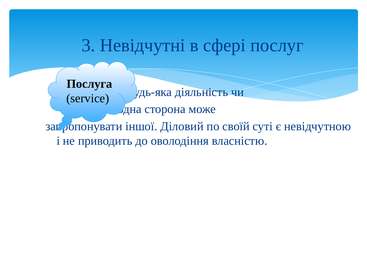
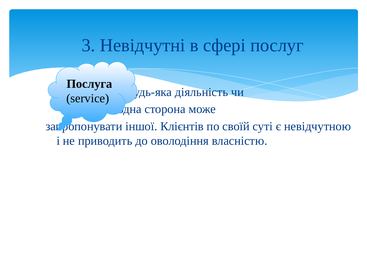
Діловий: Діловий -> Клієнтів
